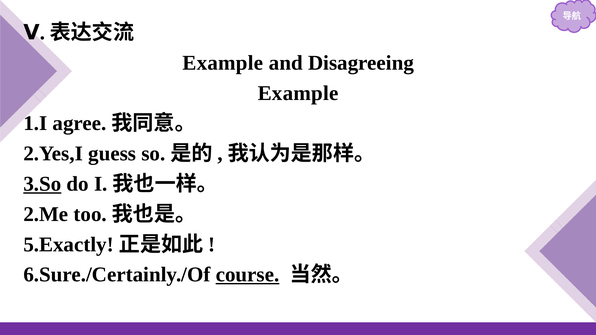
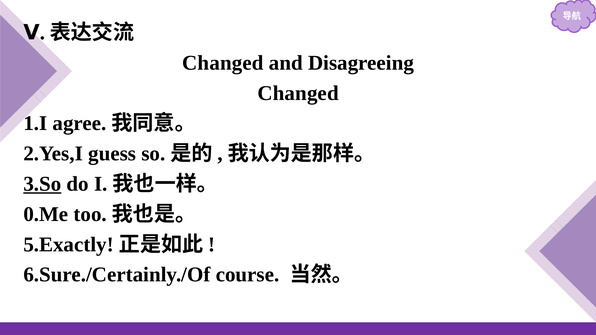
Example at (223, 63): Example -> Changed
Example at (298, 93): Example -> Changed
2.Me: 2.Me -> 0.Me
course underline: present -> none
